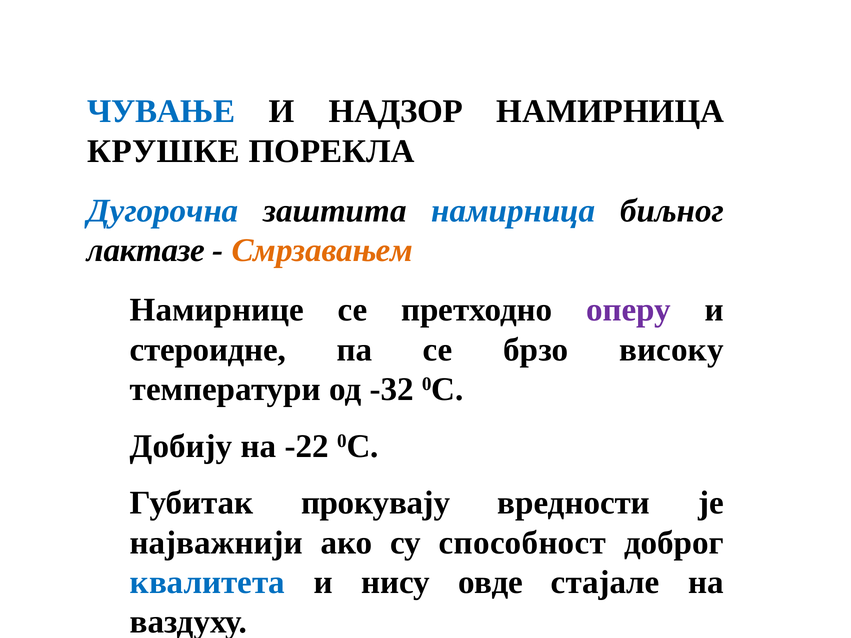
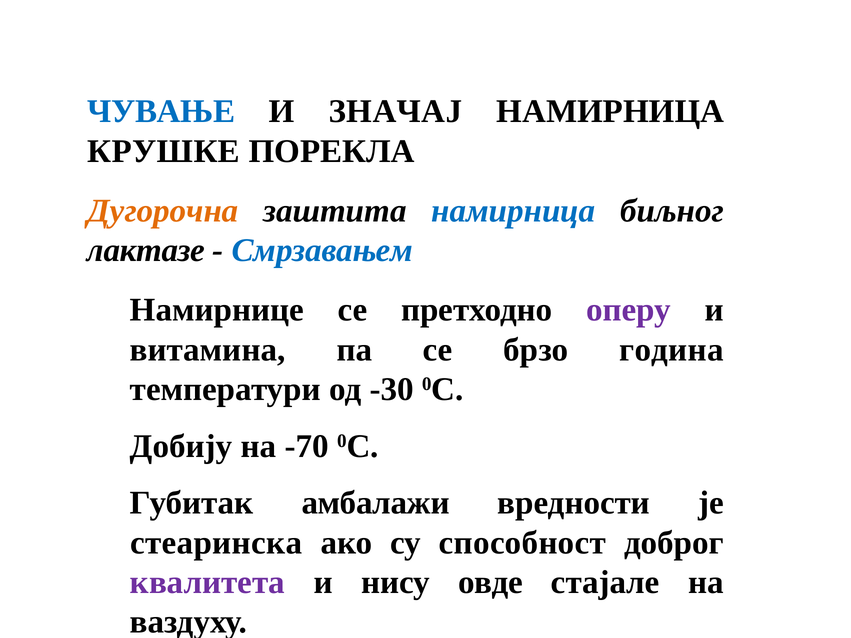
НАДЗОР: НАДЗОР -> ЗНАЧАЈ
Дугорочна colour: blue -> orange
Смрзавањем colour: orange -> blue
стероидне: стероидне -> витамина
високу: високу -> година
-32: -32 -> -30
-22: -22 -> -70
прокувају: прокувају -> амбaлажи
најважнији: најважнији -> стеаринска
квалитета colour: blue -> purple
